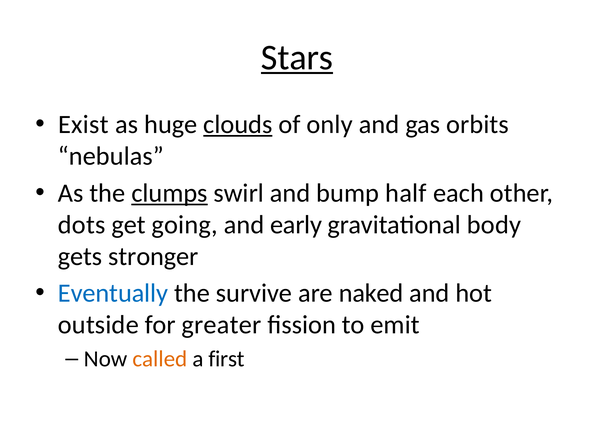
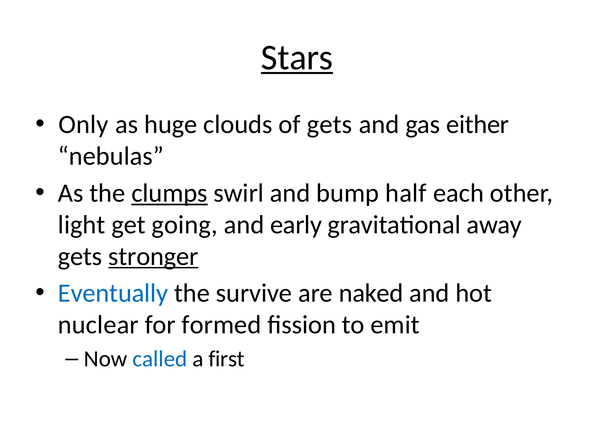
Exist: Exist -> Only
clouds underline: present -> none
of only: only -> gets
orbits: orbits -> either
dots: dots -> light
body: body -> away
stronger underline: none -> present
outside: outside -> nuclear
greater: greater -> formed
called colour: orange -> blue
